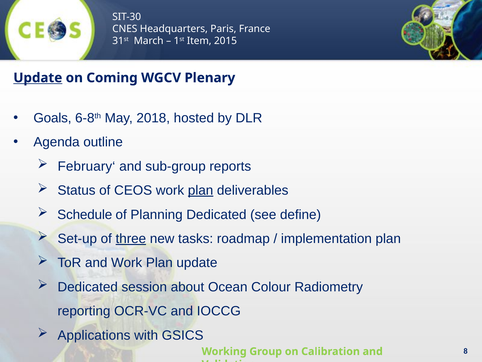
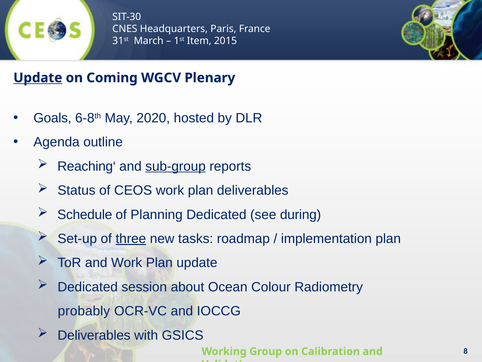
2018: 2018 -> 2020
February‘: February‘ -> Reaching‘
sub-group underline: none -> present
plan at (201, 190) underline: present -> none
define: define -> during
reporting: reporting -> probably
Applications at (94, 335): Applications -> Deliverables
